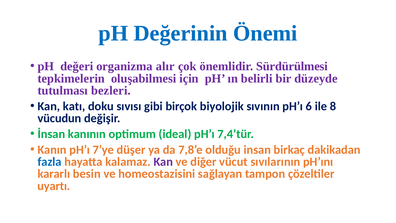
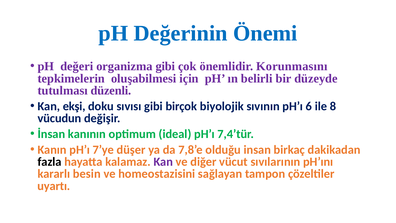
organizma alır: alır -> gibi
Sürdürülmesi: Sürdürülmesi -> Korunmasını
bezleri: bezleri -> düzenli
katı: katı -> ekşi
fazla colour: blue -> black
